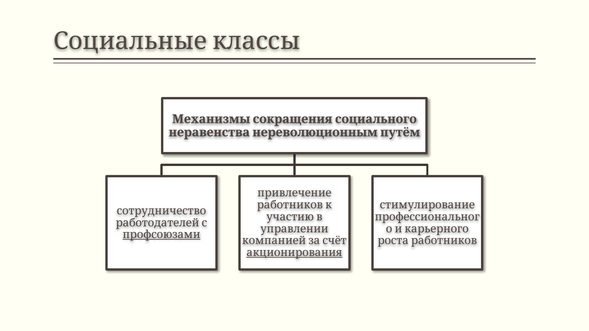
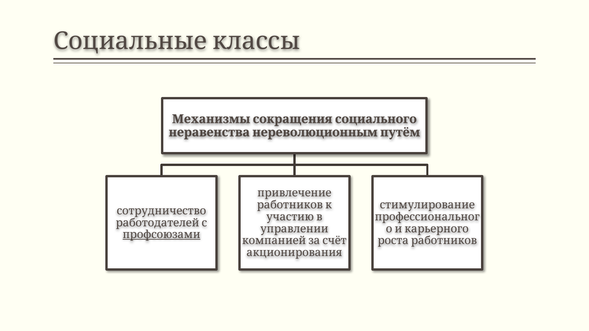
акционирования underline: present -> none
